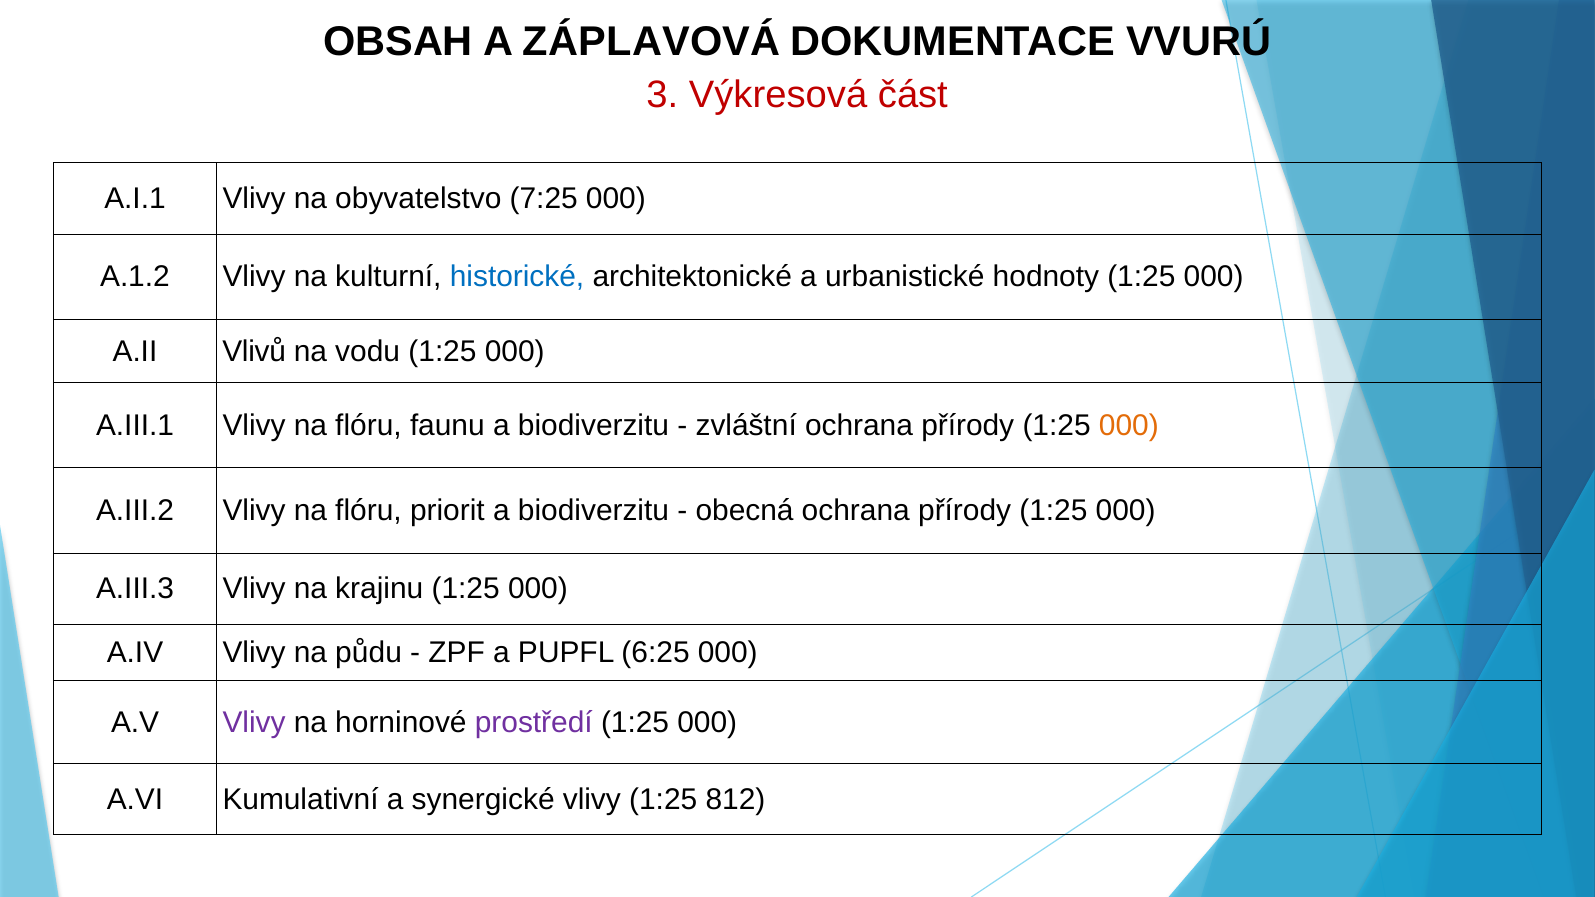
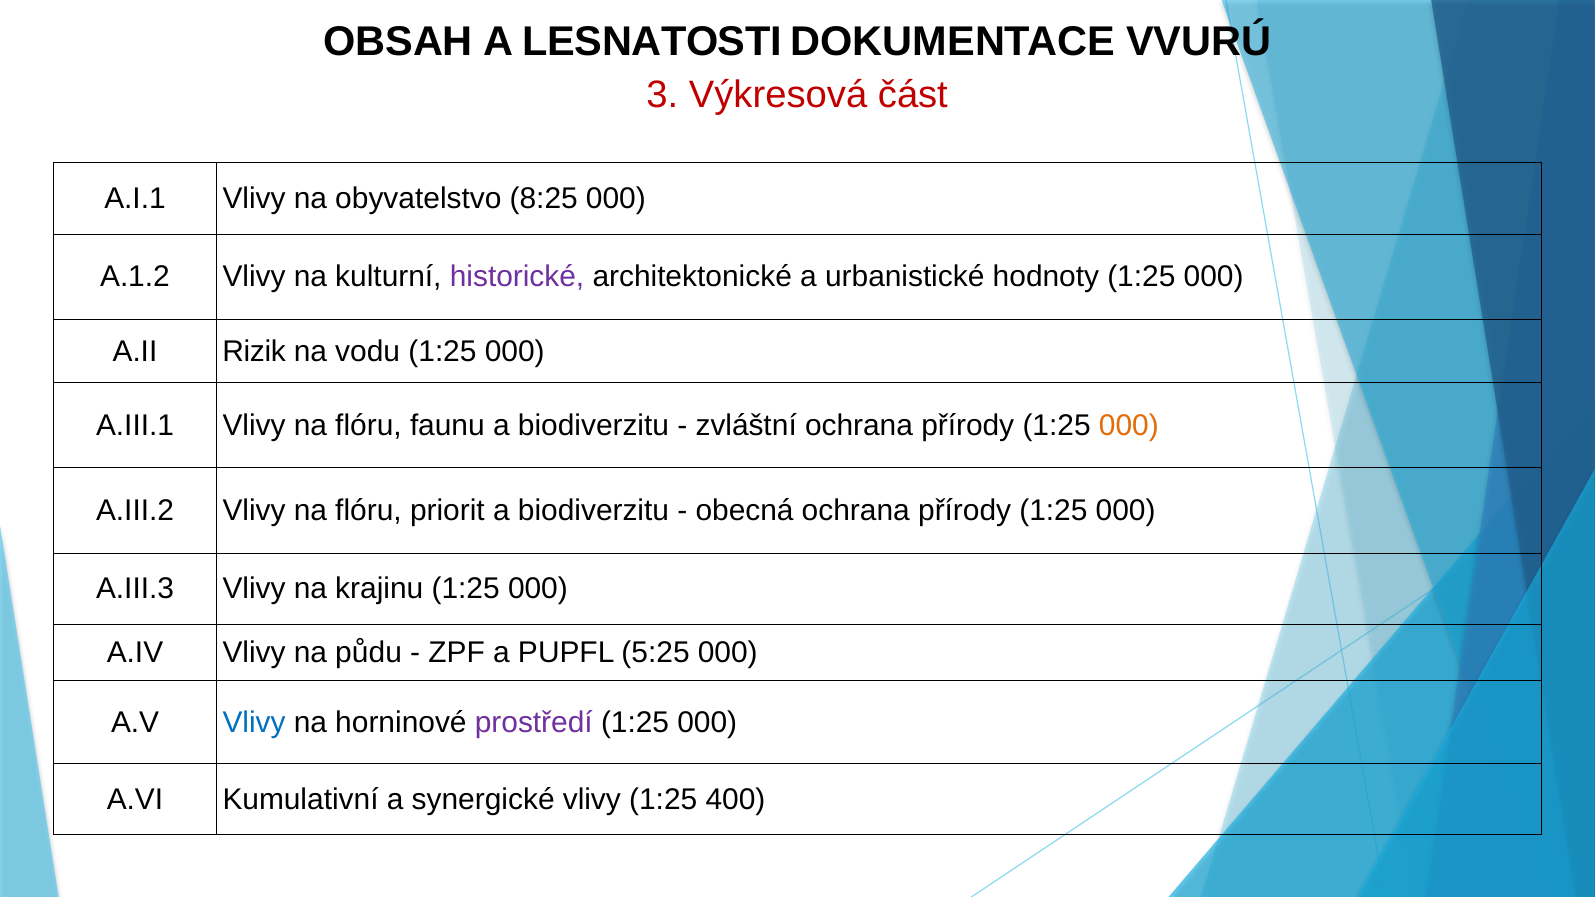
ZÁPLAVOVÁ: ZÁPLAVOVÁ -> LESNATOSTI
7:25: 7:25 -> 8:25
historické colour: blue -> purple
Vlivů: Vlivů -> Rizik
6:25: 6:25 -> 5:25
Vlivy at (254, 722) colour: purple -> blue
812: 812 -> 400
